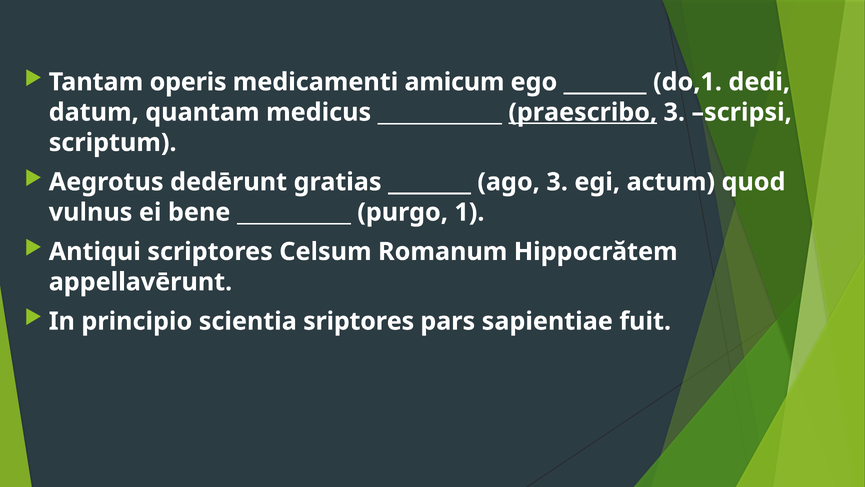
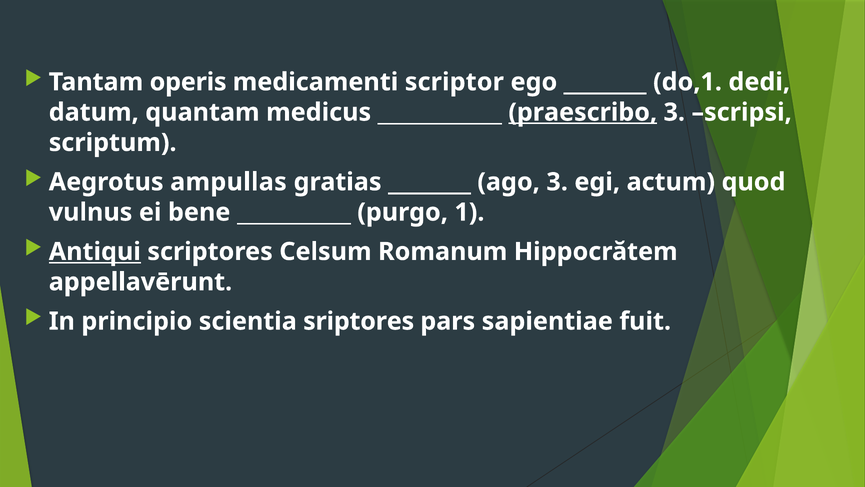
amicum: amicum -> scriptor
dedērunt: dedērunt -> ampullas
Antiqui underline: none -> present
